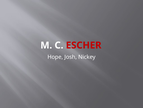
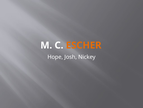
ESCHER colour: red -> orange
